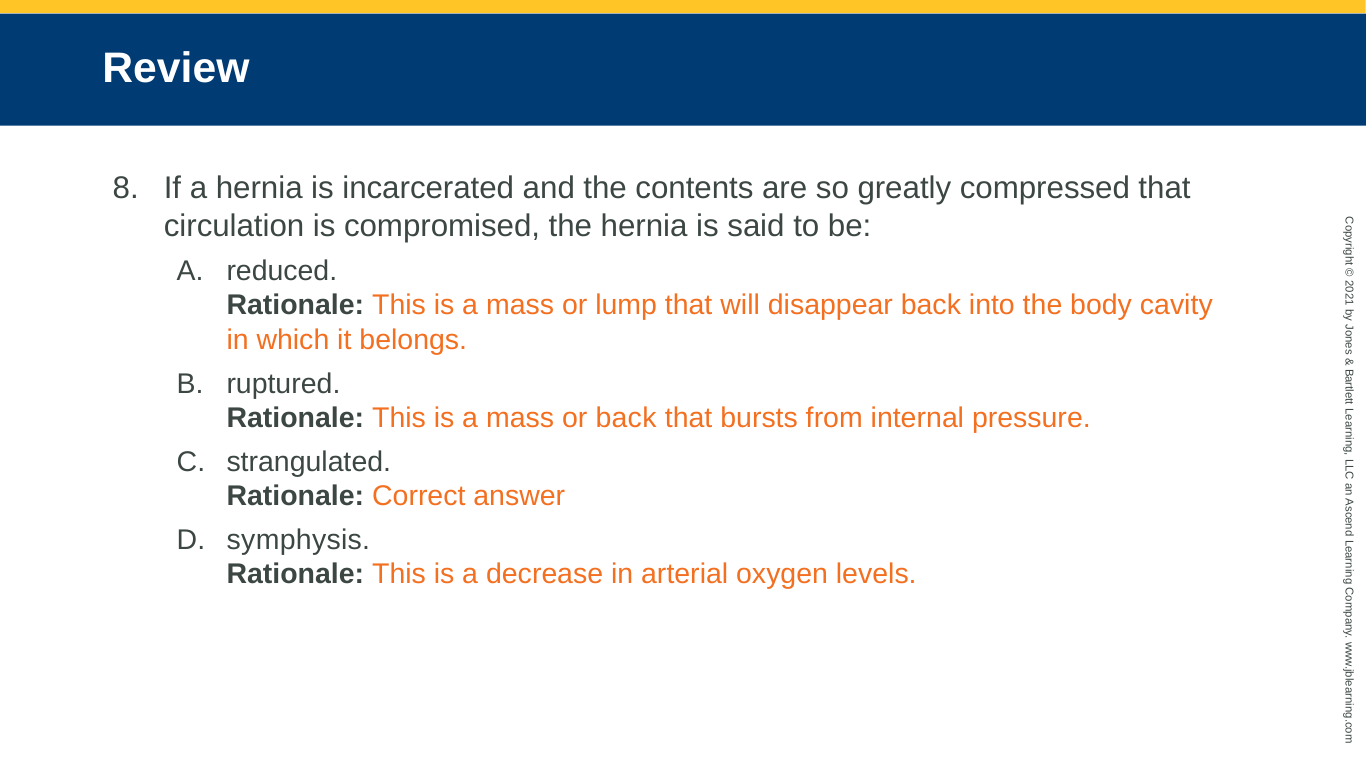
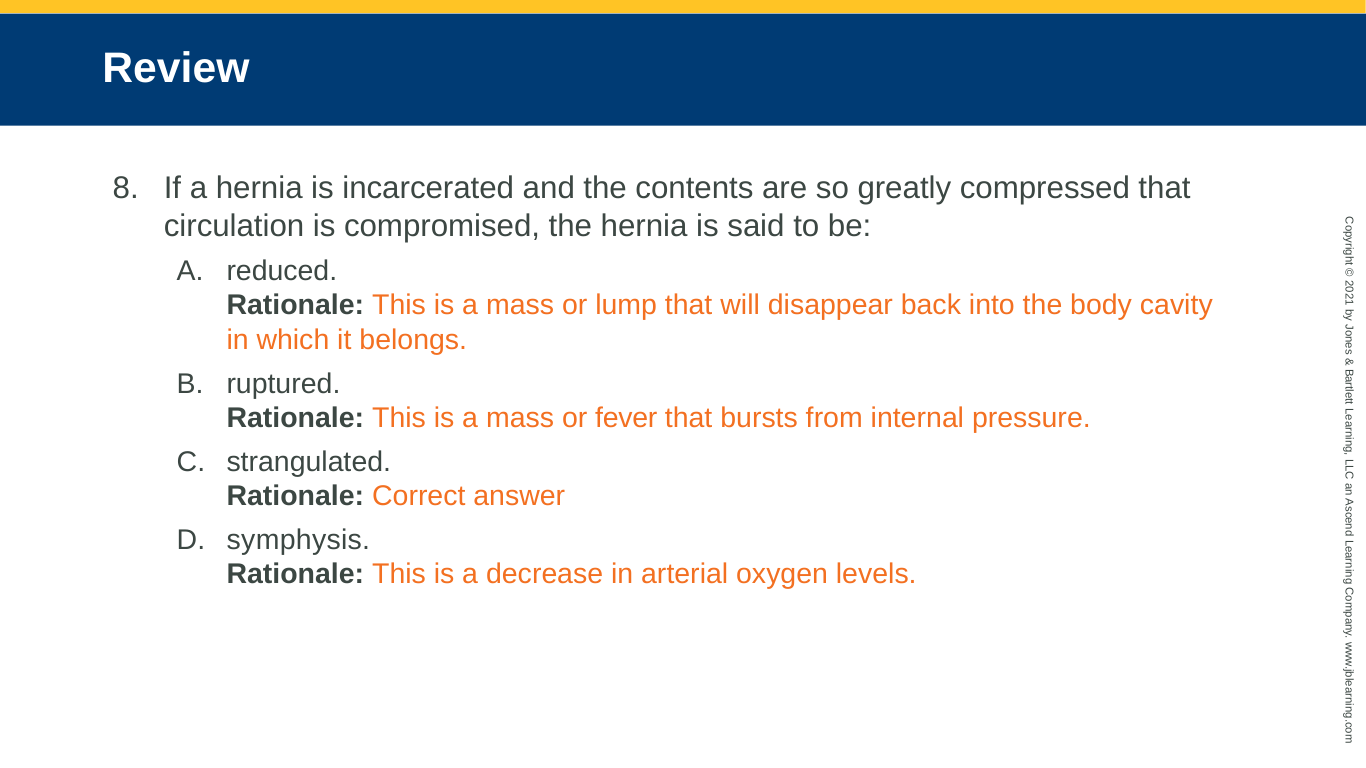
or back: back -> fever
